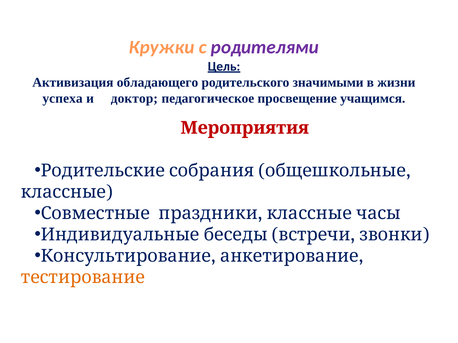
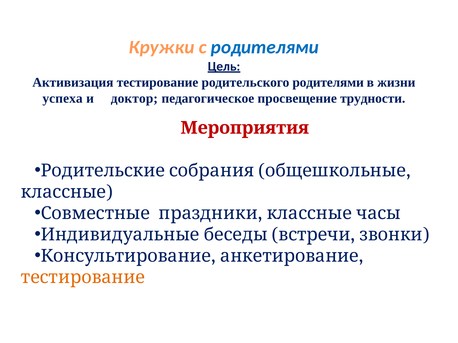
родителями at (265, 47) colour: purple -> blue
Активизация обладающего: обладающего -> тестирование
родительского значимыми: значимыми -> родителями
учащимся: учащимся -> трудности
